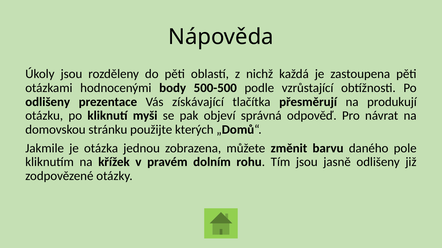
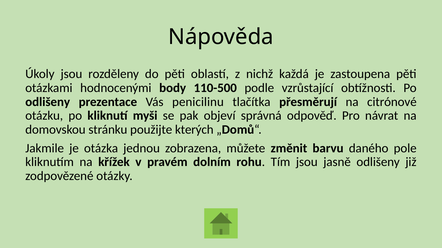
500-500: 500-500 -> 110-500
získávající: získávající -> penicilinu
produkují: produkují -> citrónové
